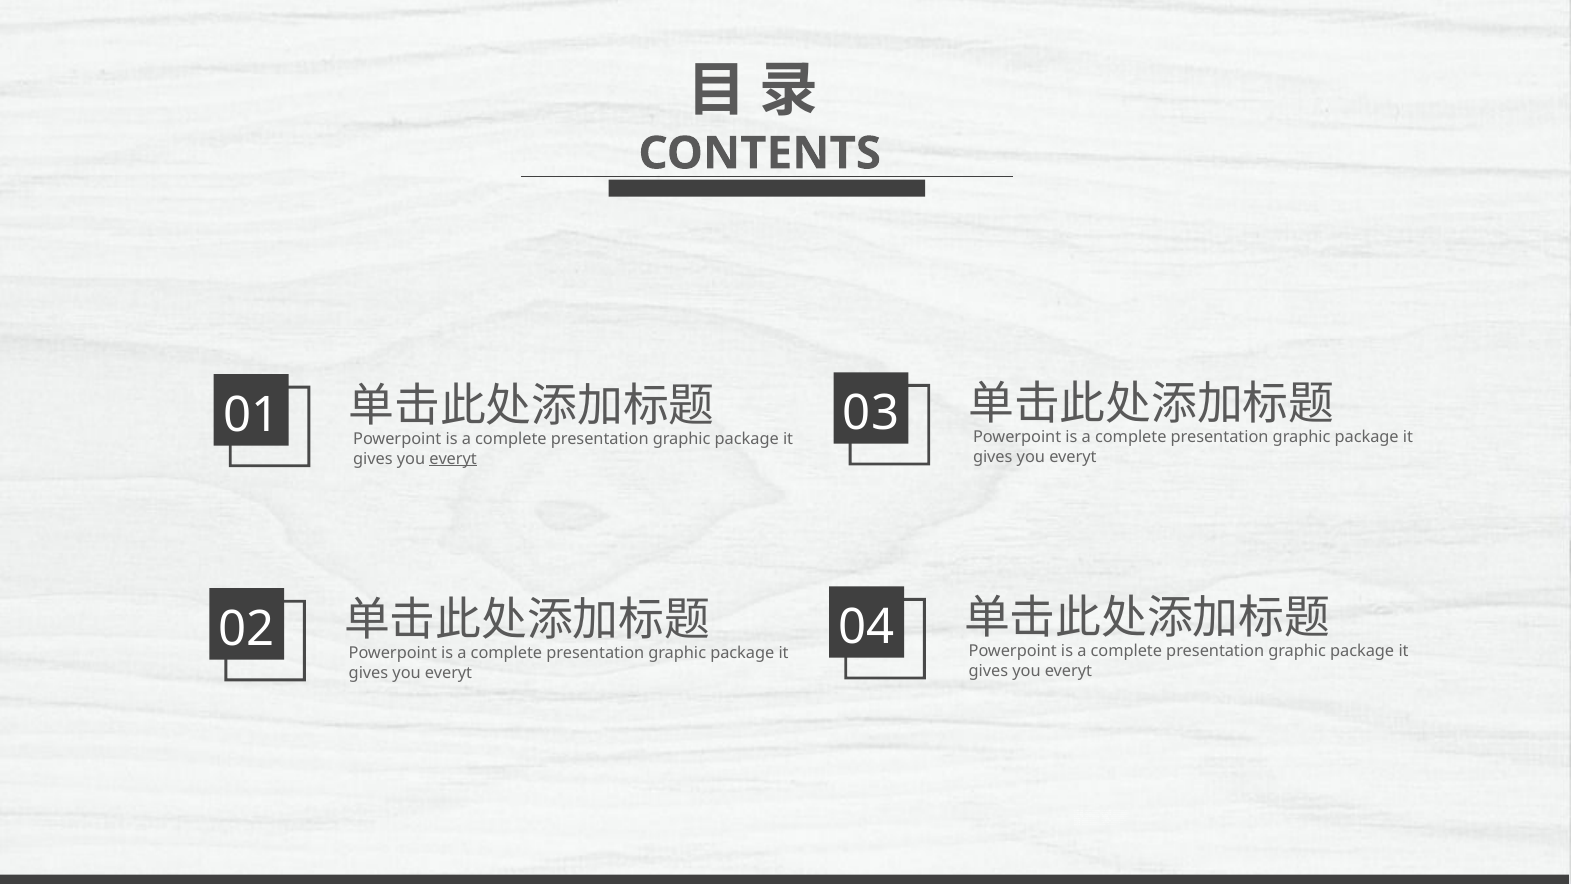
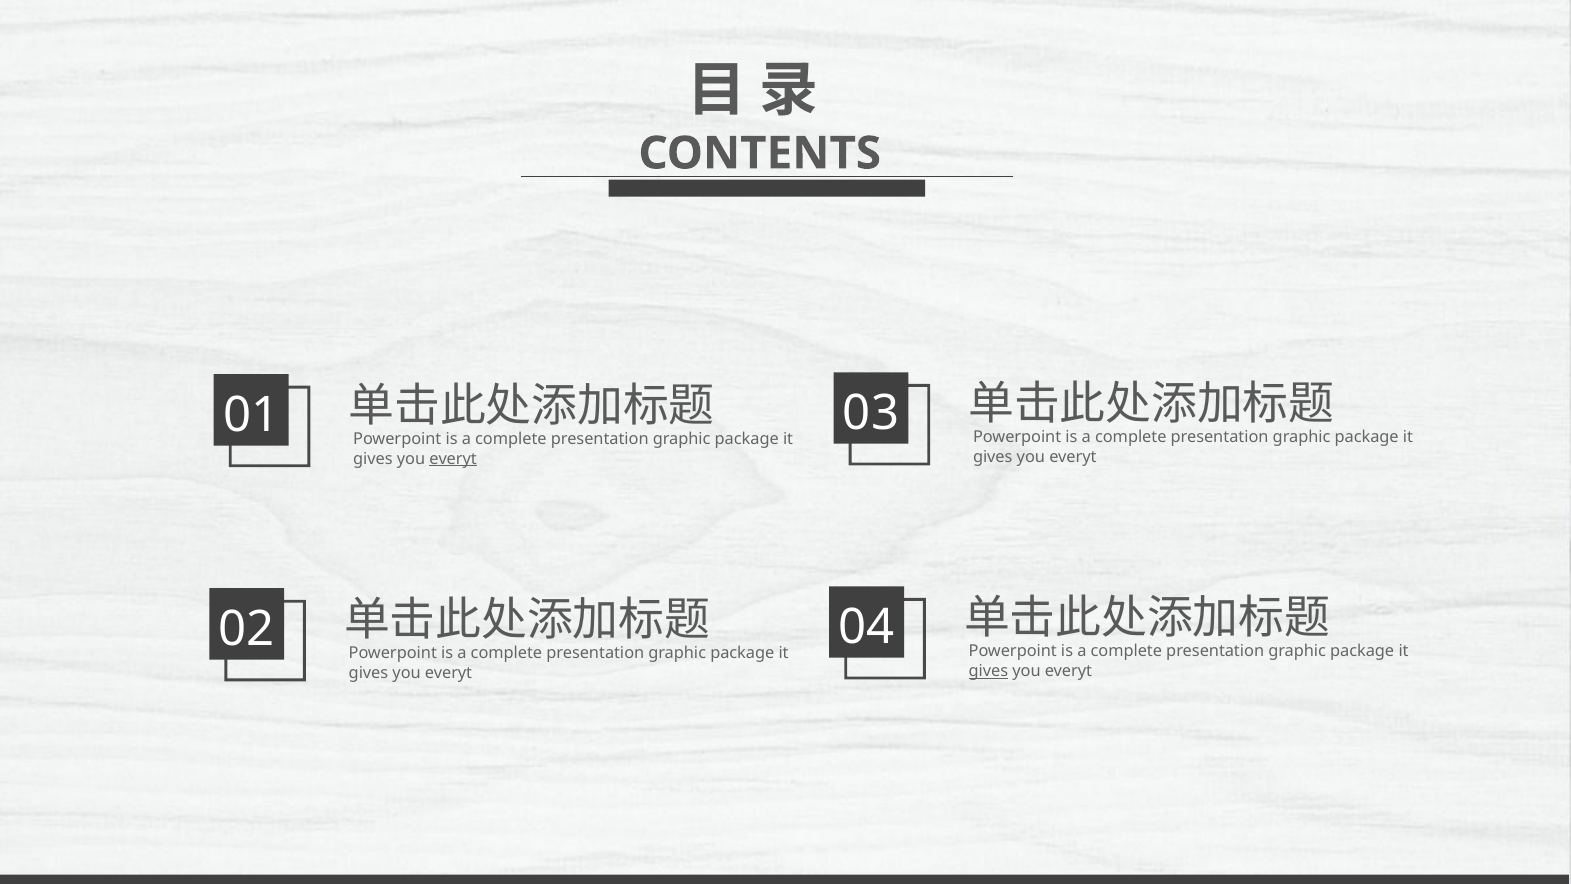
gives at (988, 671) underline: none -> present
